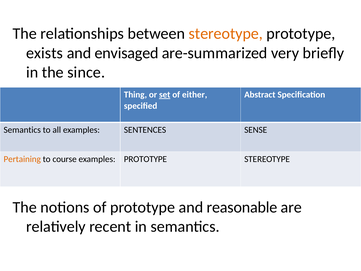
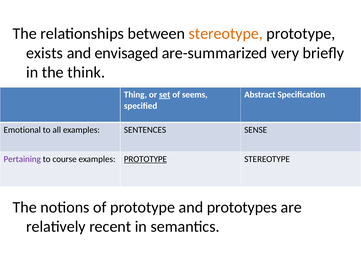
since: since -> think
either: either -> seems
Semantics at (22, 130): Semantics -> Emotional
Pertaining colour: orange -> purple
PROTOTYPE at (145, 159) underline: none -> present
reasonable: reasonable -> prototypes
